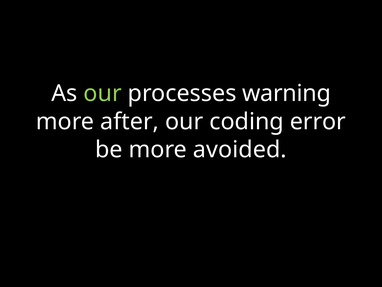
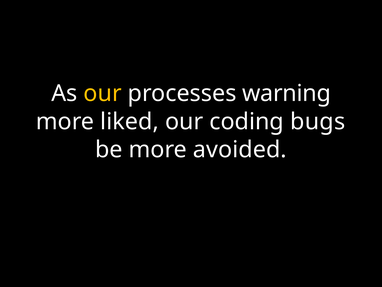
our at (103, 93) colour: light green -> yellow
after: after -> liked
error: error -> bugs
